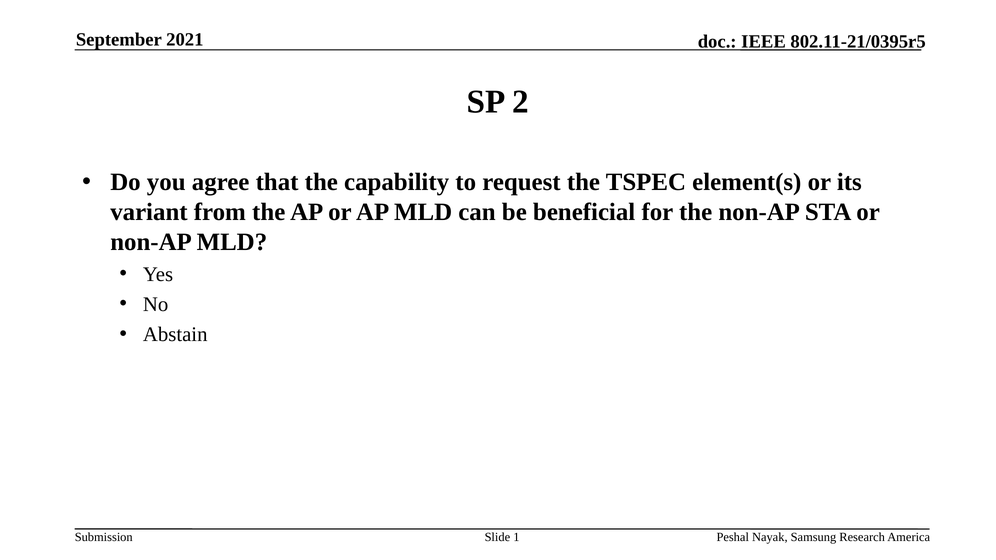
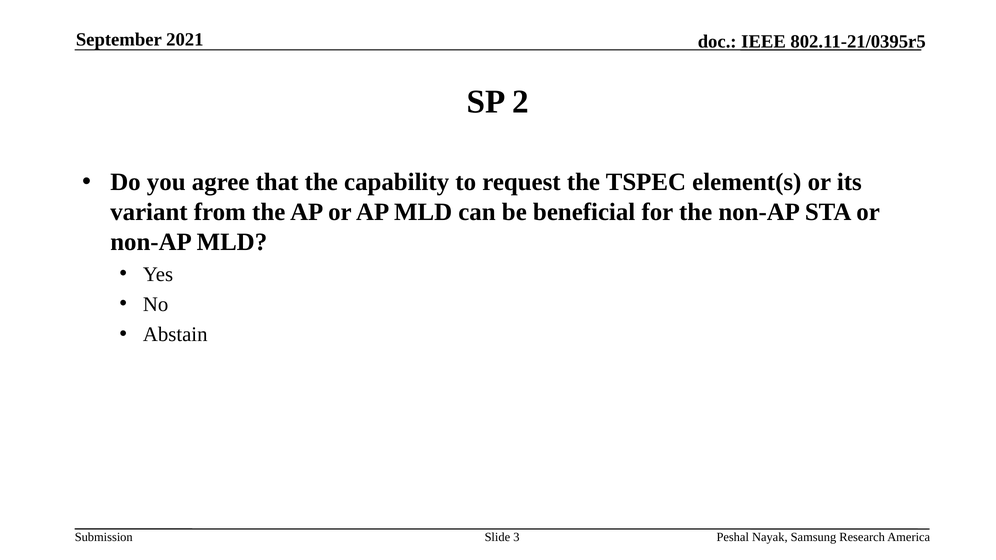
1: 1 -> 3
